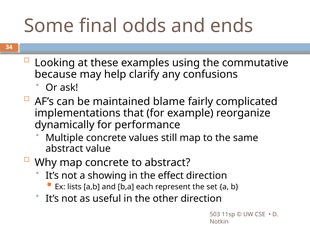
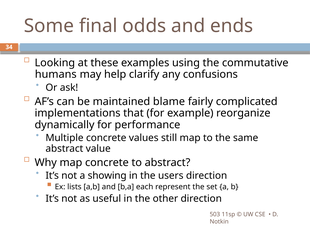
because: because -> humans
effect: effect -> users
